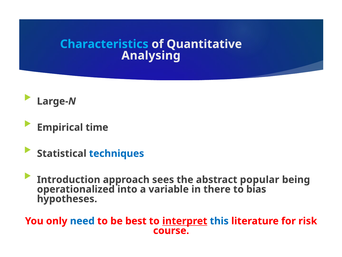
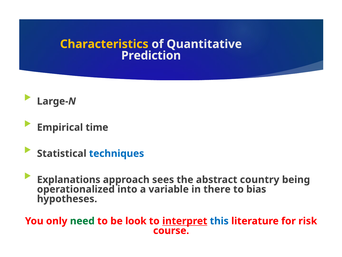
Characteristics colour: light blue -> yellow
Analysing: Analysing -> Prediction
Introduction: Introduction -> Explanations
popular: popular -> country
need colour: blue -> green
best: best -> look
